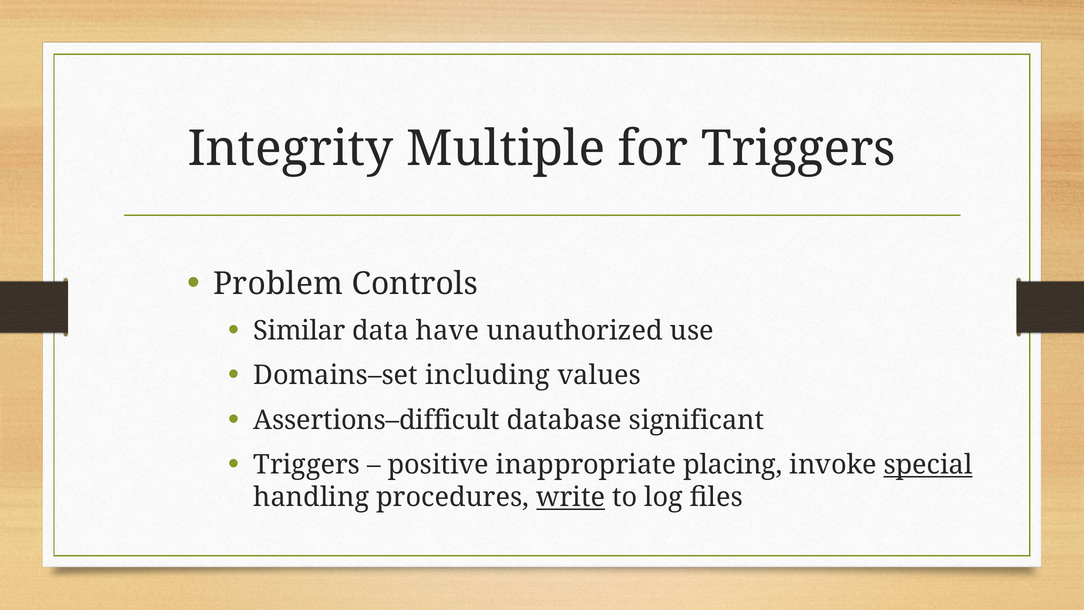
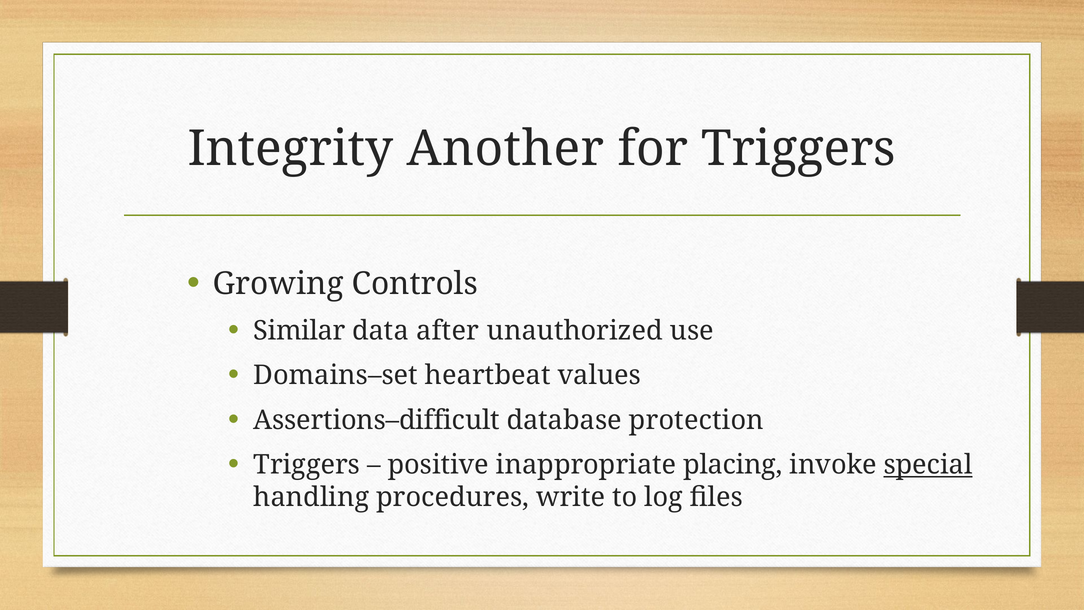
Multiple: Multiple -> Another
Problem: Problem -> Growing
have: have -> after
including: including -> heartbeat
significant: significant -> protection
write underline: present -> none
